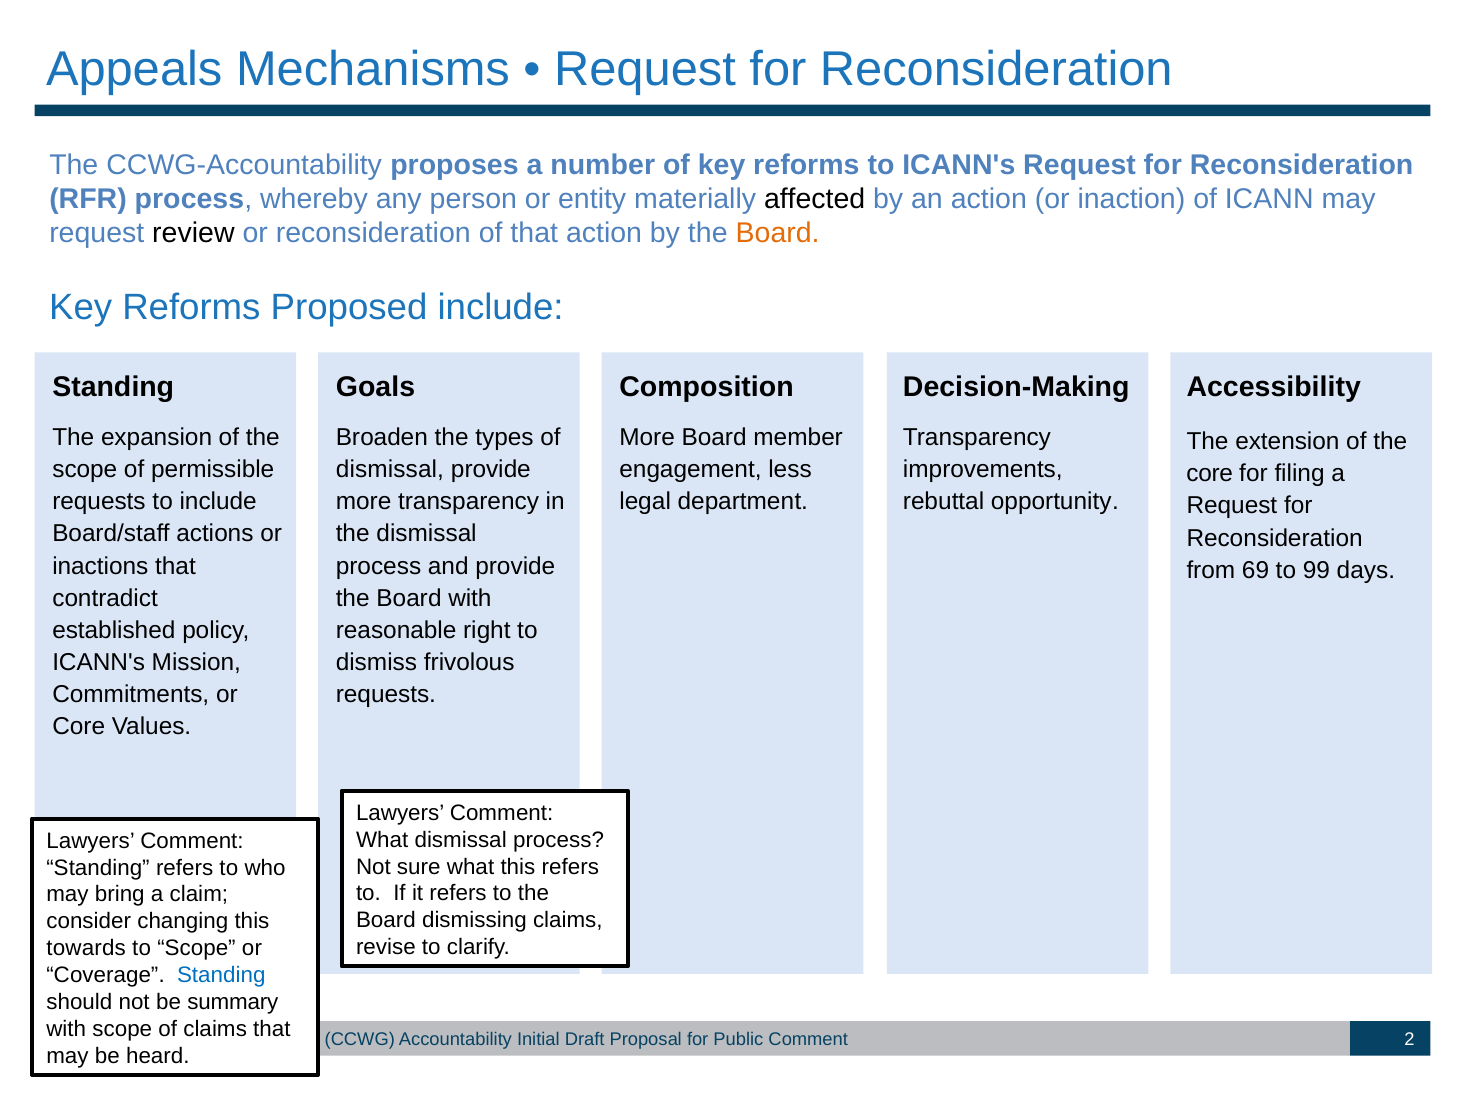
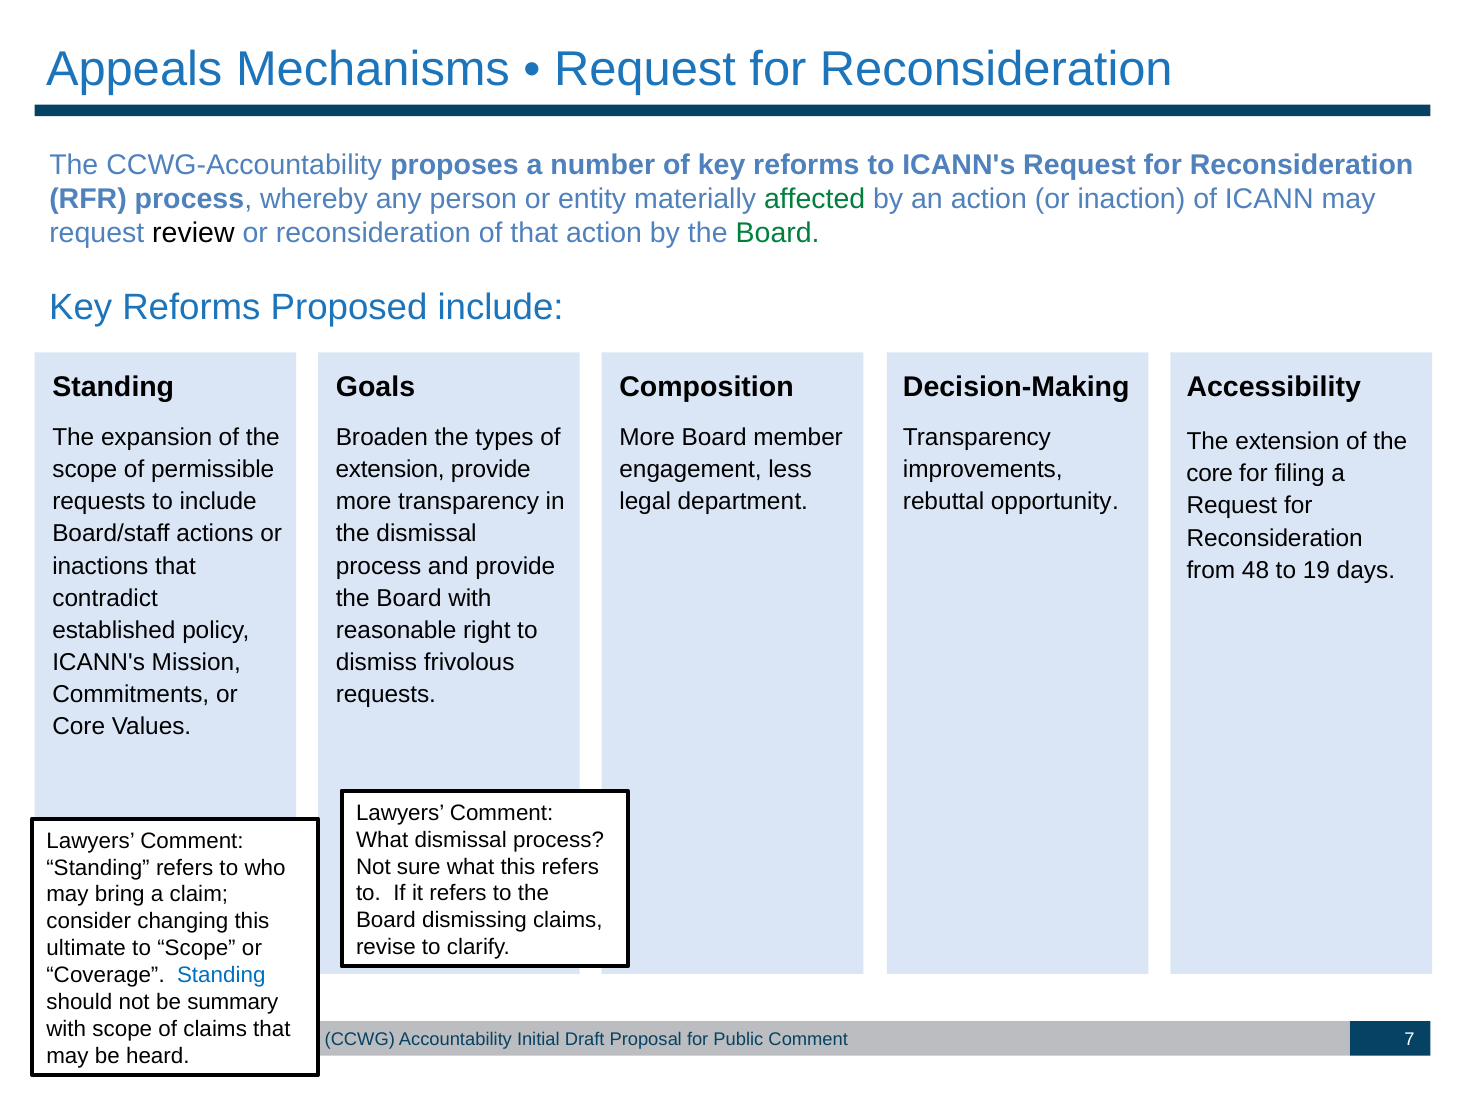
affected colour: black -> green
Board at (778, 234) colour: orange -> green
dismissal at (390, 470): dismissal -> extension
69: 69 -> 48
99: 99 -> 19
towards: towards -> ultimate
2: 2 -> 7
